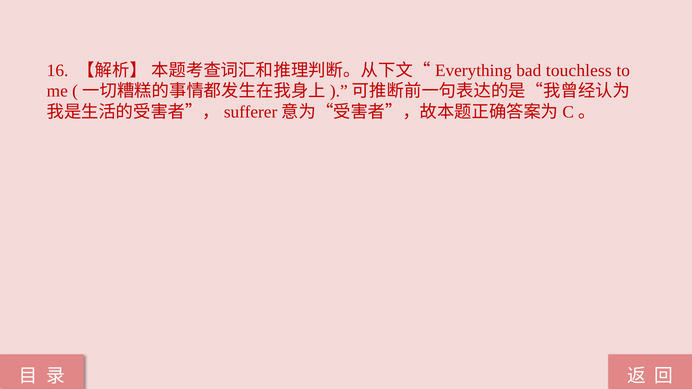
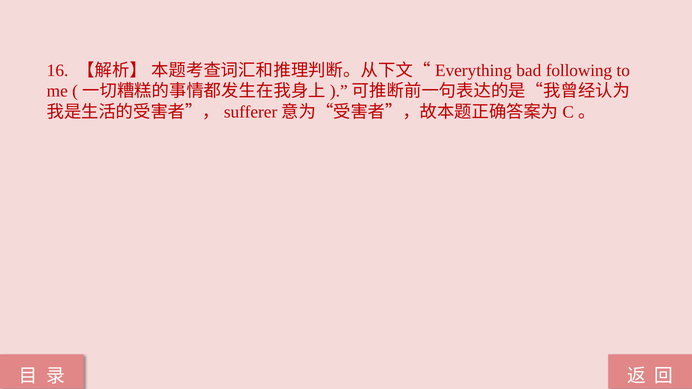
touchless: touchless -> following
